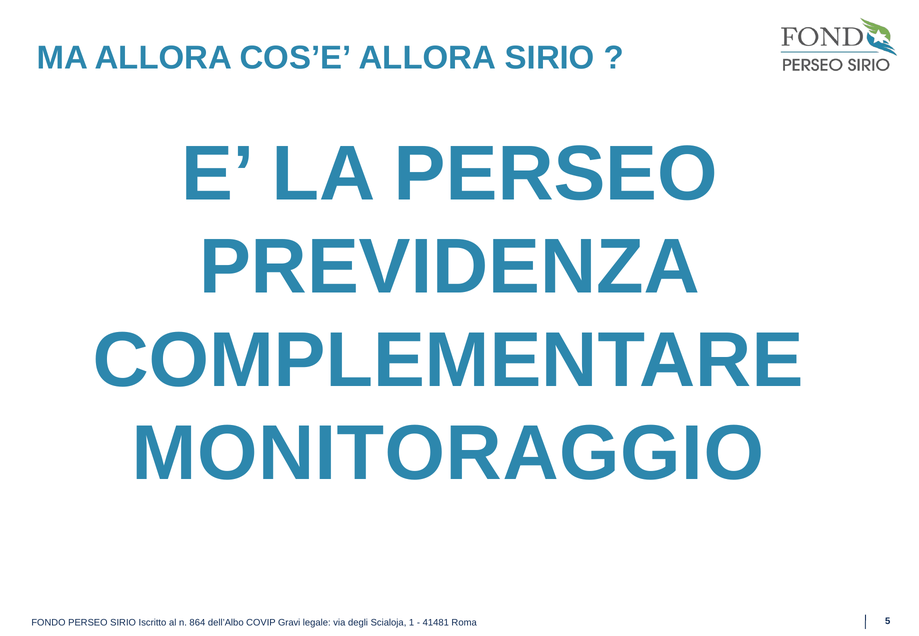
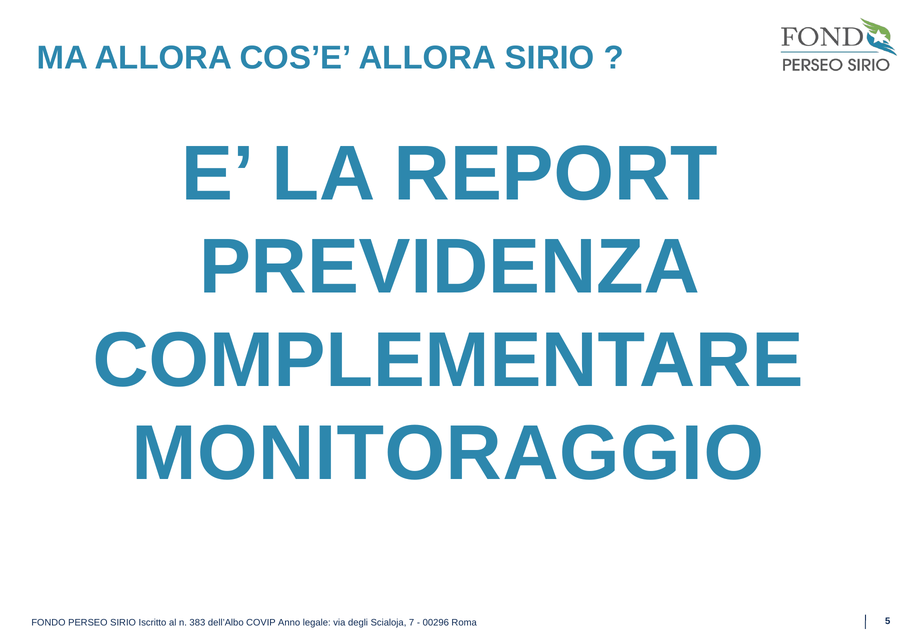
LA PERSEO: PERSEO -> REPORT
864: 864 -> 383
Gravi: Gravi -> Anno
1: 1 -> 7
41481: 41481 -> 00296
